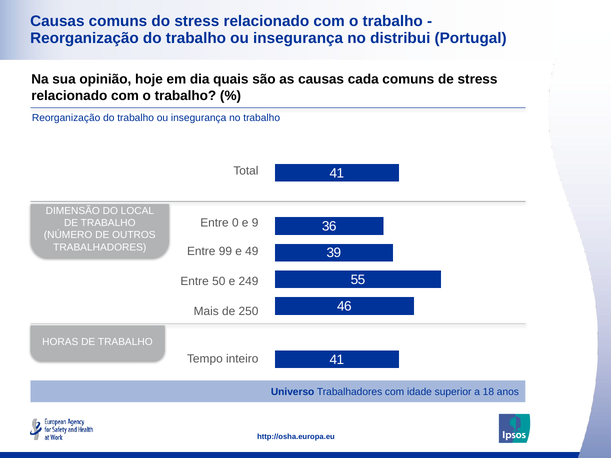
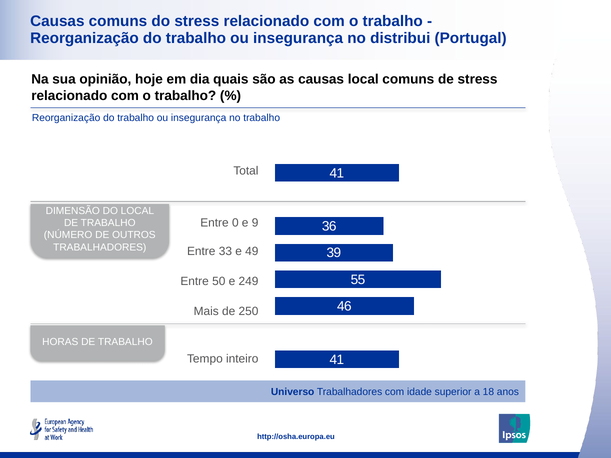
causas cada: cada -> local
99: 99 -> 33
